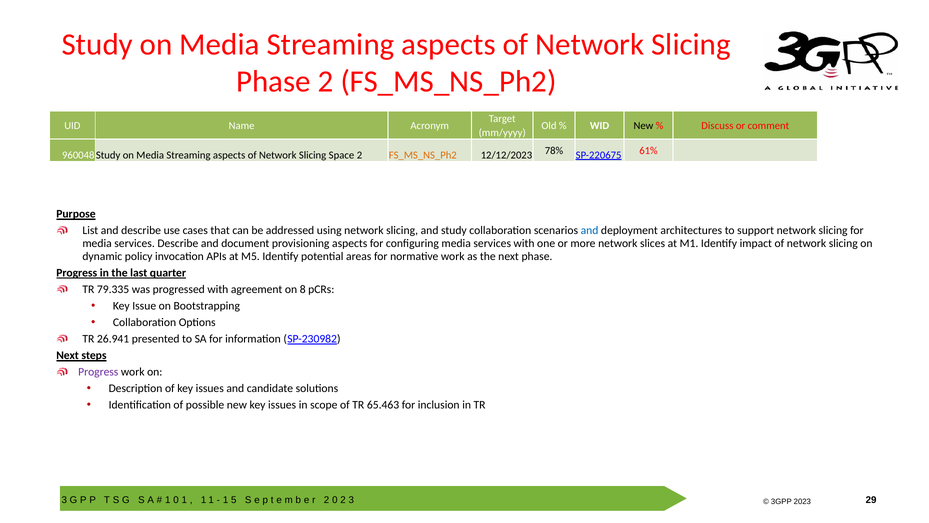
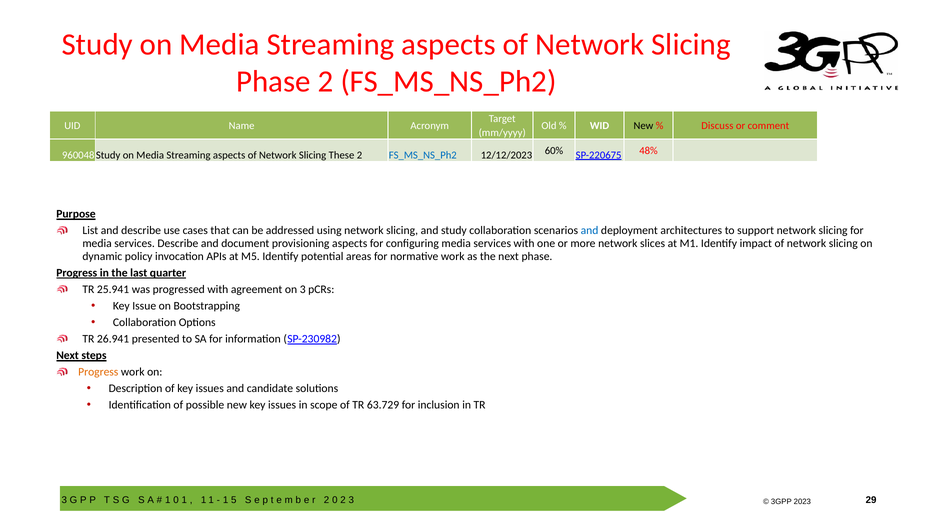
Space: Space -> These
FS_MS_NS_Ph2 at (423, 155) colour: orange -> blue
78%: 78% -> 60%
61%: 61% -> 48%
79.335: 79.335 -> 25.941
on 8: 8 -> 3
Progress at (98, 372) colour: purple -> orange
65.463: 65.463 -> 63.729
